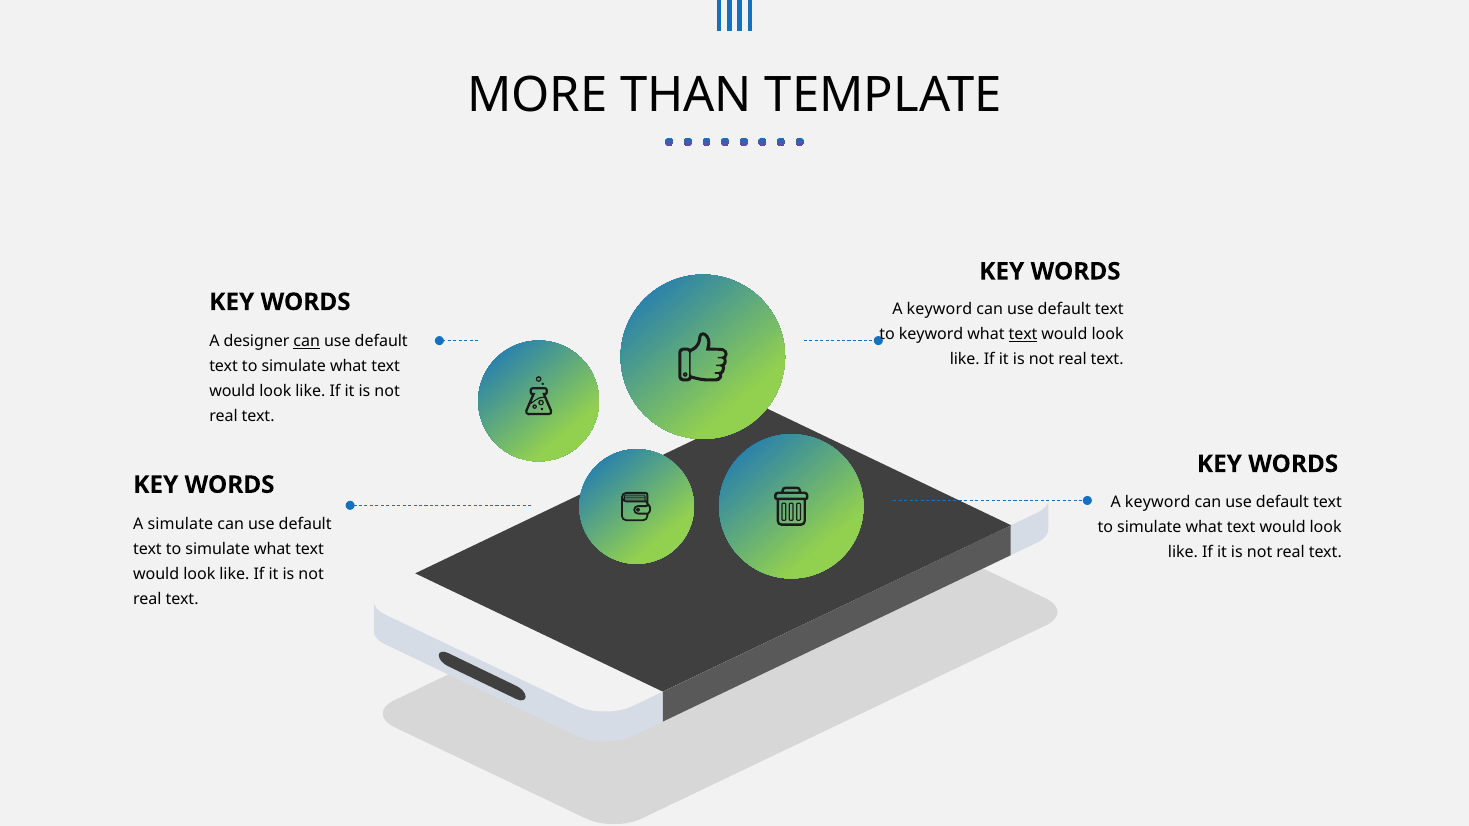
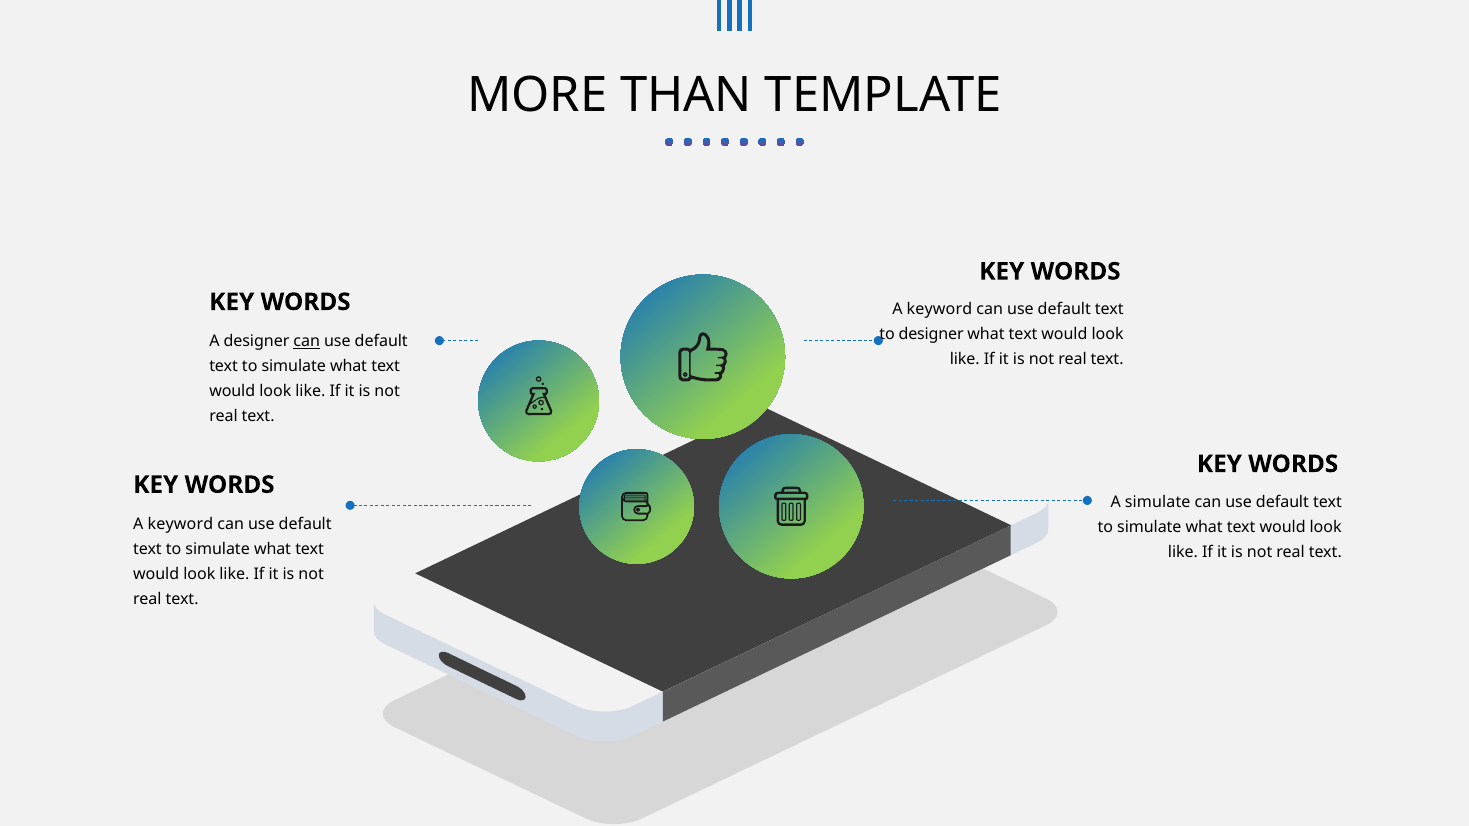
to keyword: keyword -> designer
text at (1023, 334) underline: present -> none
keyword at (1158, 502): keyword -> simulate
simulate at (180, 524): simulate -> keyword
